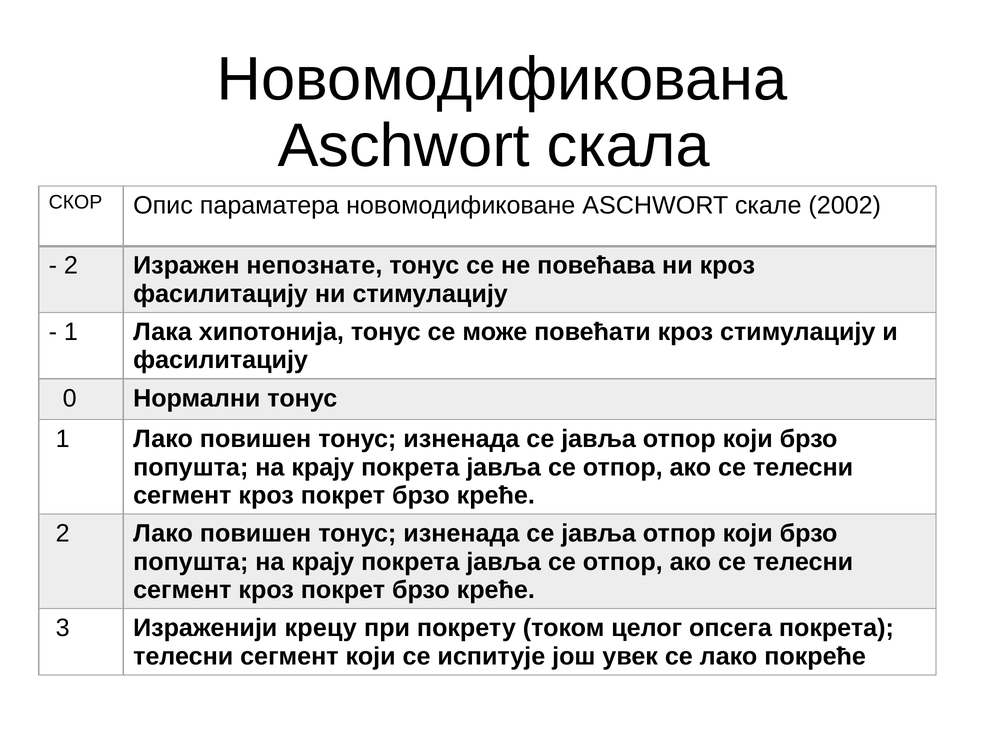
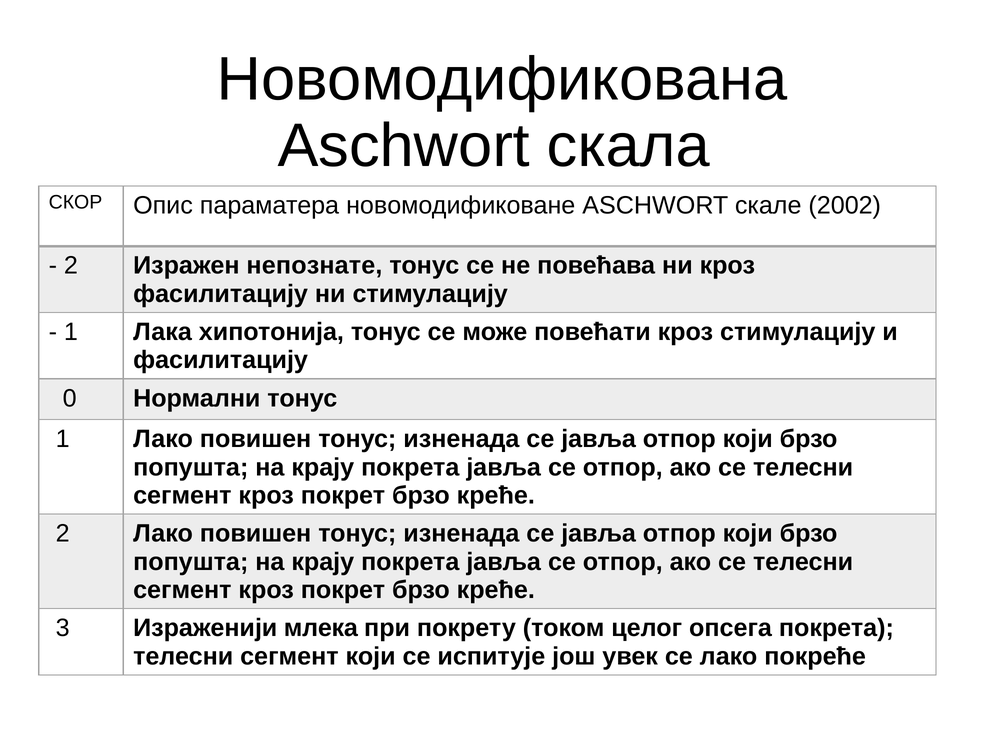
крецу: крецу -> млека
